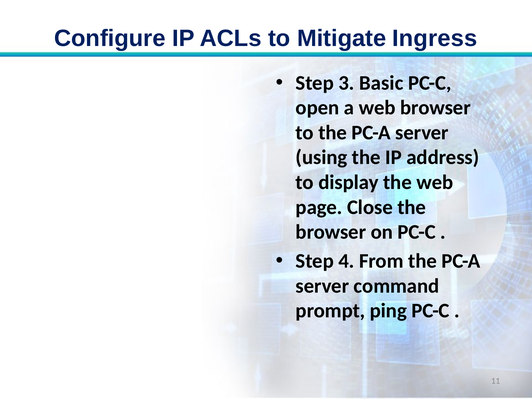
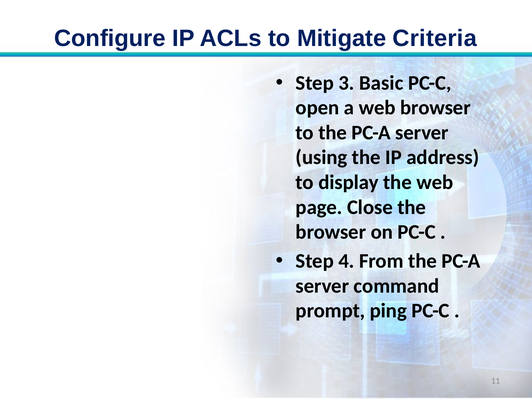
Ingress: Ingress -> Criteria
